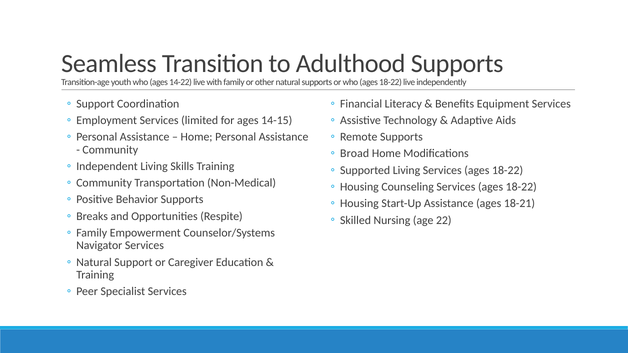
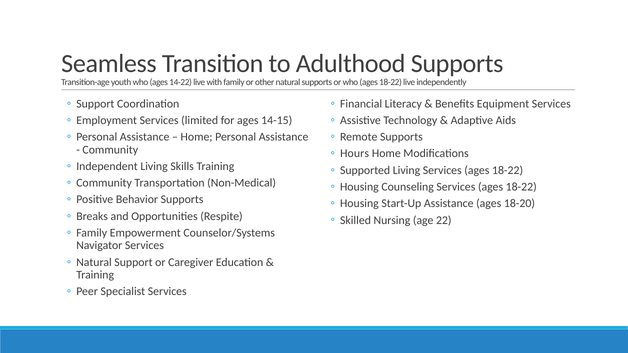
Broad: Broad -> Hours
18-21: 18-21 -> 18-20
